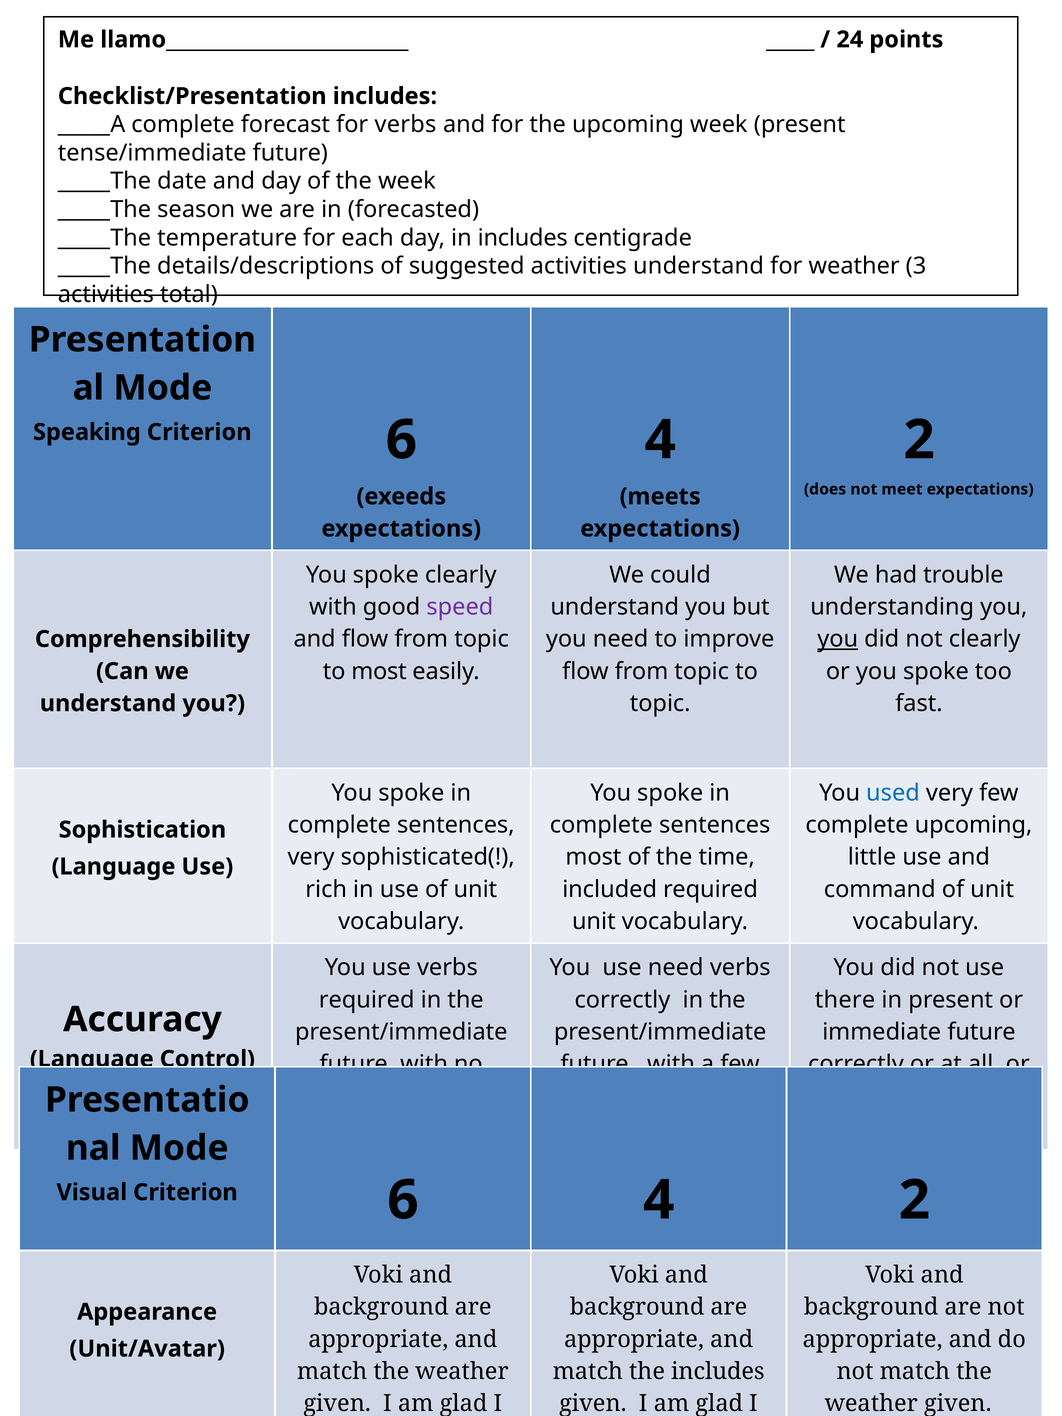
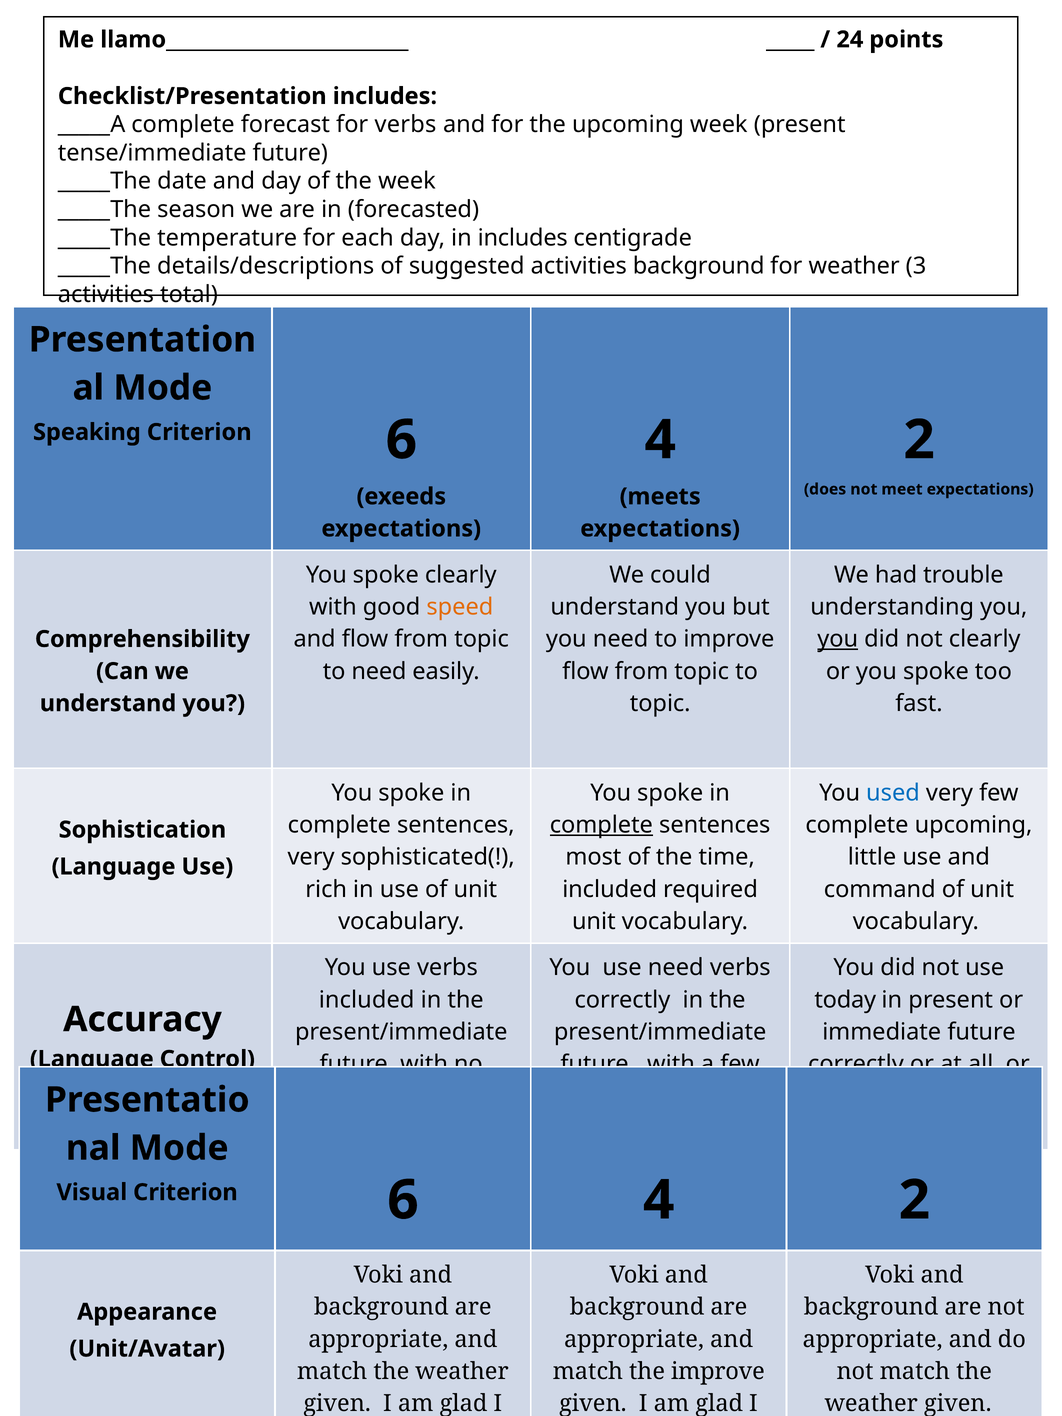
activities understand: understand -> background
speed colour: purple -> orange
to most: most -> need
complete at (601, 825) underline: none -> present
required at (367, 1000): required -> included
there at (845, 1000): there -> today
the includes: includes -> improve
